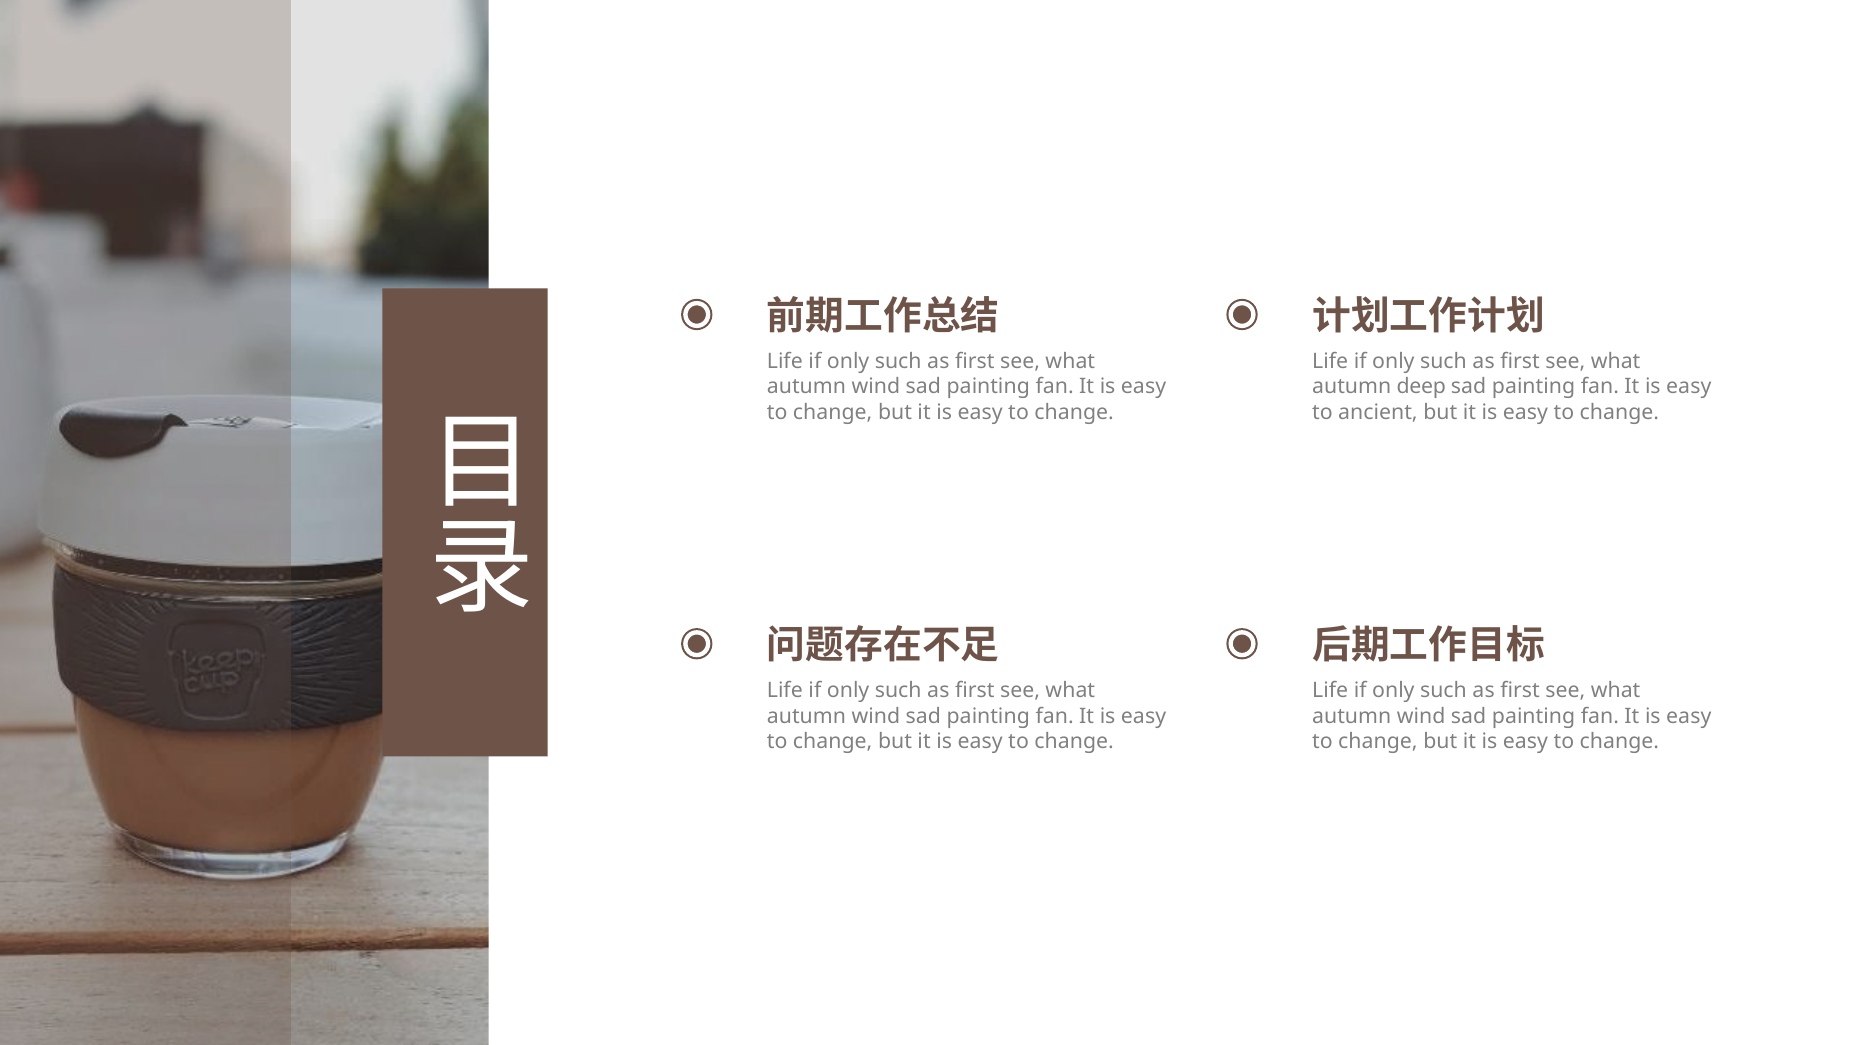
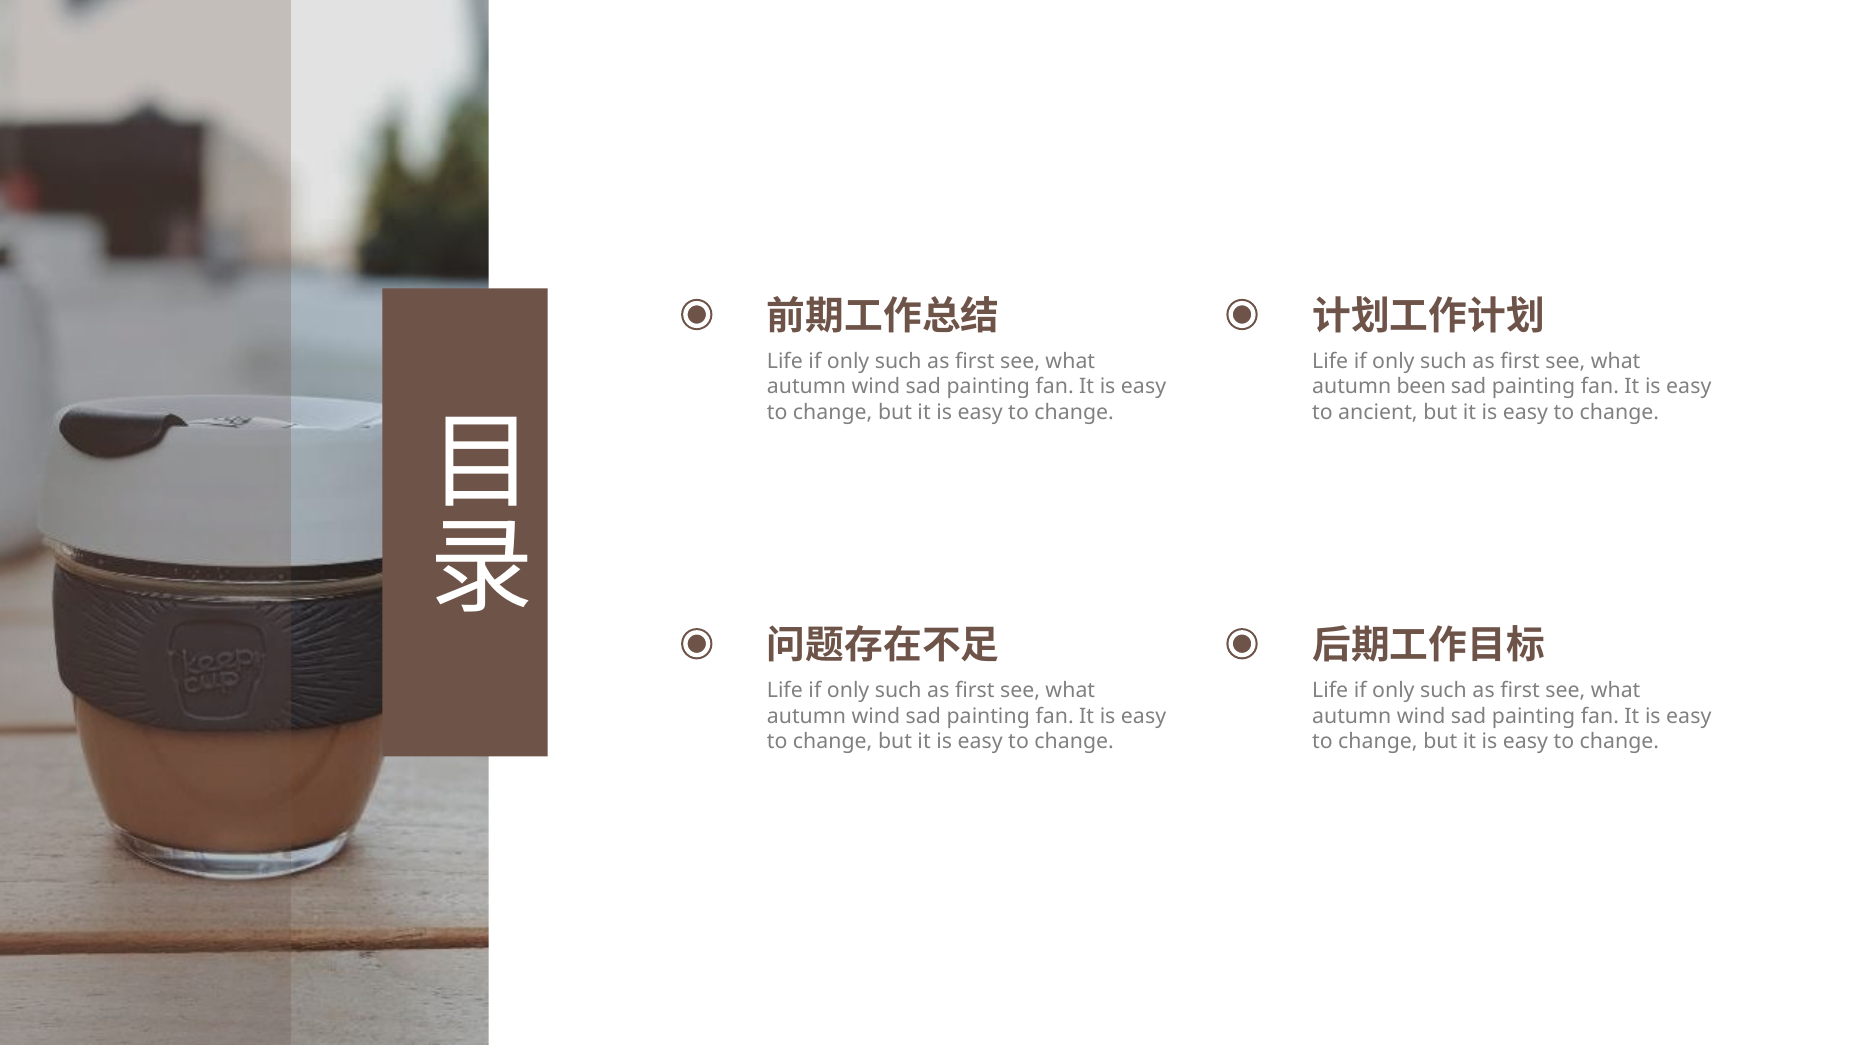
deep: deep -> been
